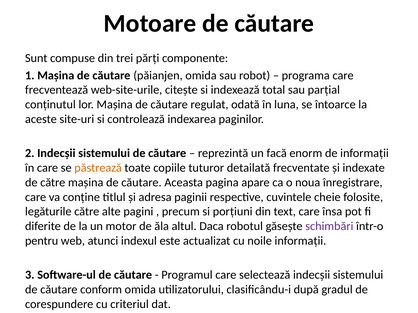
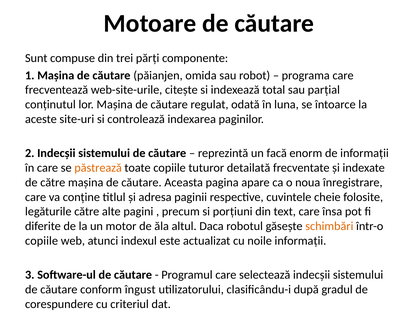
schimbări colour: purple -> orange
pentru at (42, 241): pentru -> copiile
conform omida: omida -> îngust
